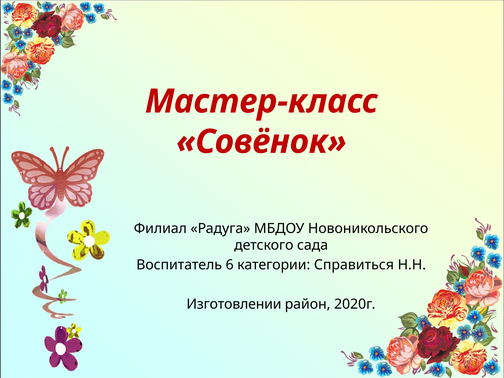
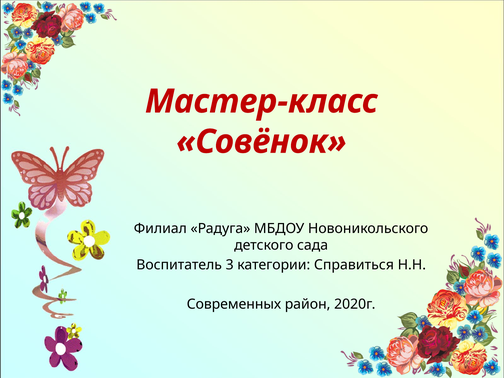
6: 6 -> 3
Изготовлении: Изготовлении -> Современных
